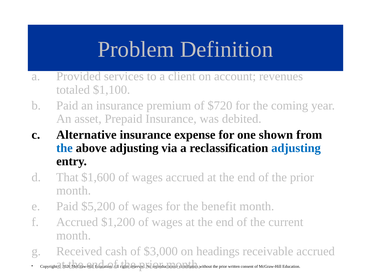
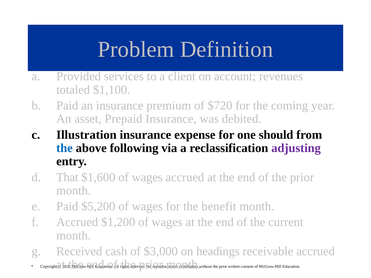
Alternative: Alternative -> Illustration
shown: shown -> should
above adjusting: adjusting -> following
adjusting at (296, 148) colour: blue -> purple
